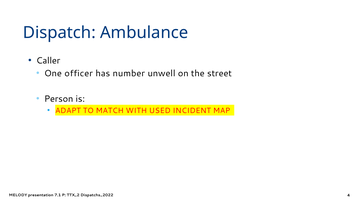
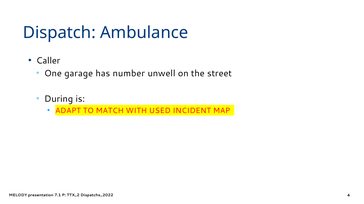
officer: officer -> garage
Person: Person -> During
